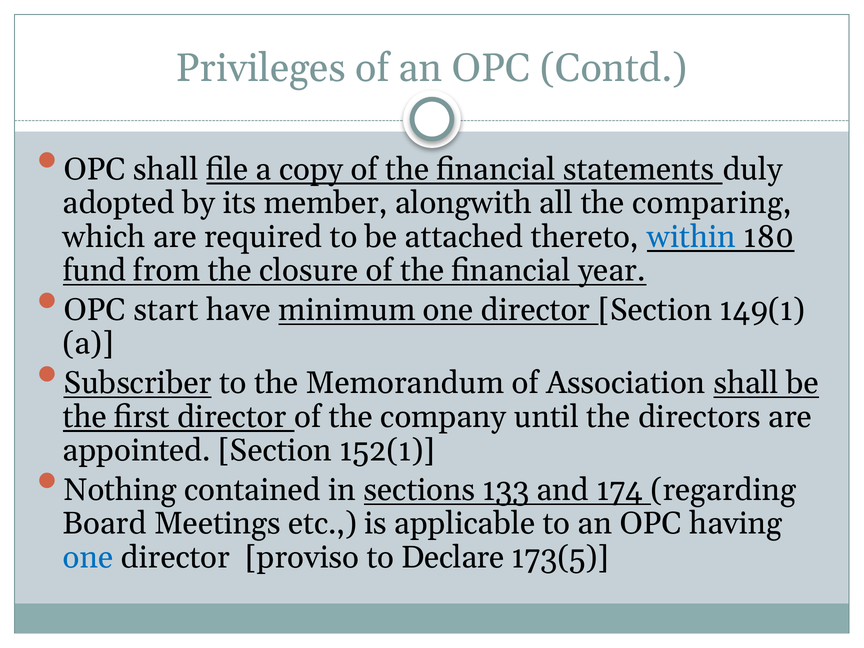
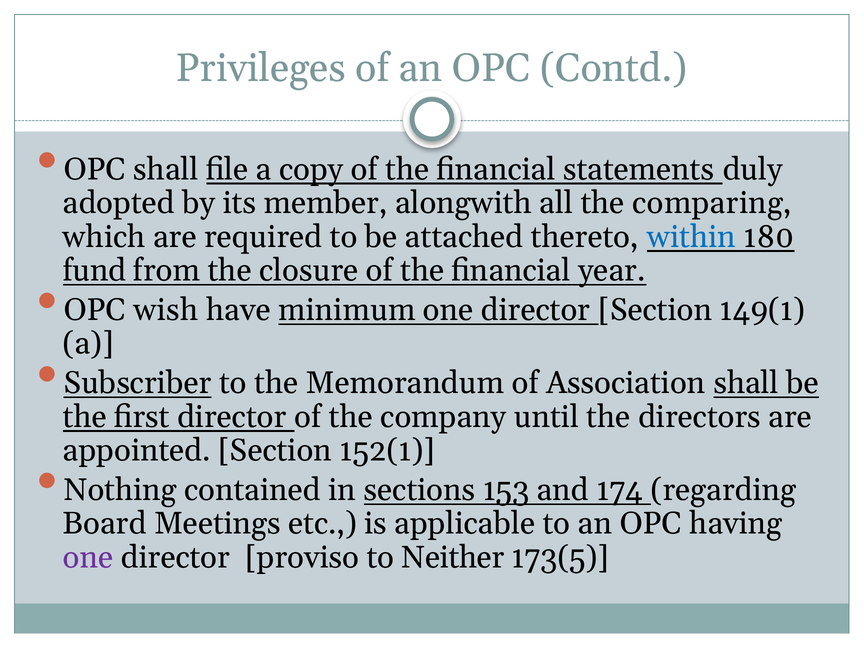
start: start -> wish
133: 133 -> 153
one at (88, 557) colour: blue -> purple
Declare: Declare -> Neither
